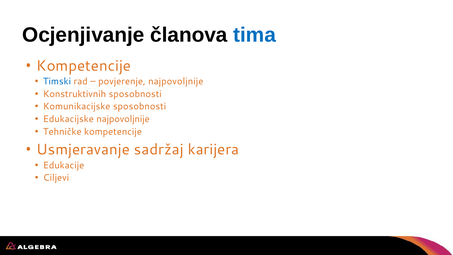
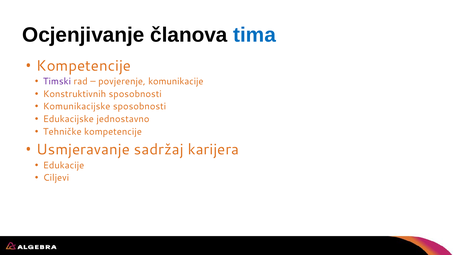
Timski colour: blue -> purple
povjerenje najpovoljnije: najpovoljnije -> komunikacije
Edukacijske najpovoljnije: najpovoljnije -> jednostavno
